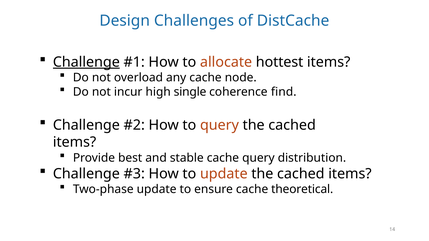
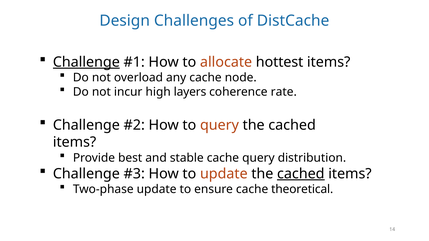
single: single -> layers
find: find -> rate
cached at (301, 174) underline: none -> present
